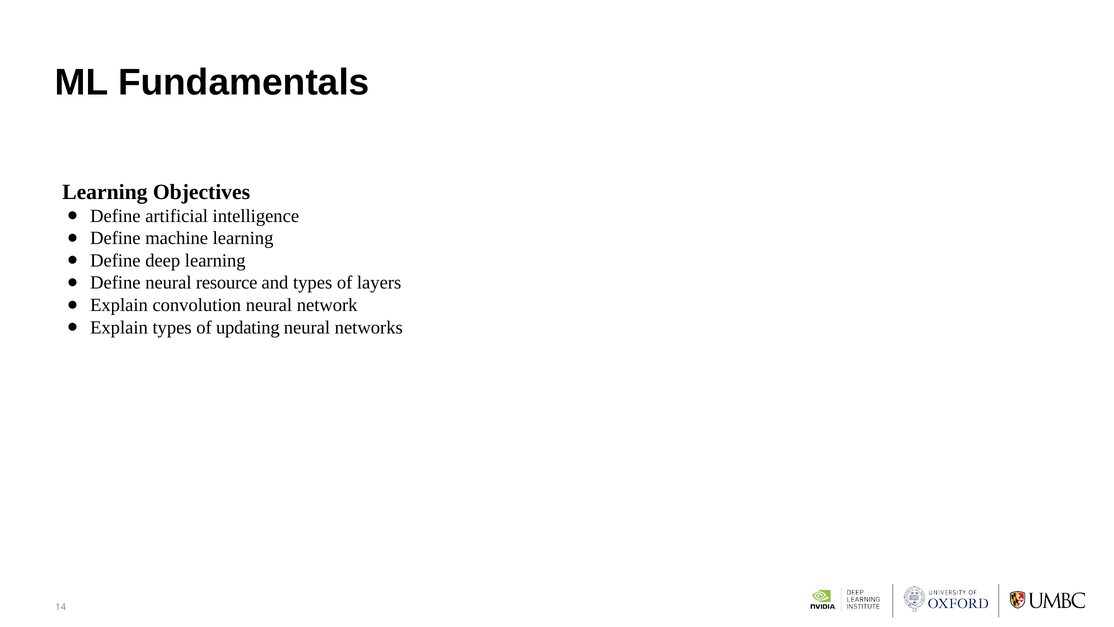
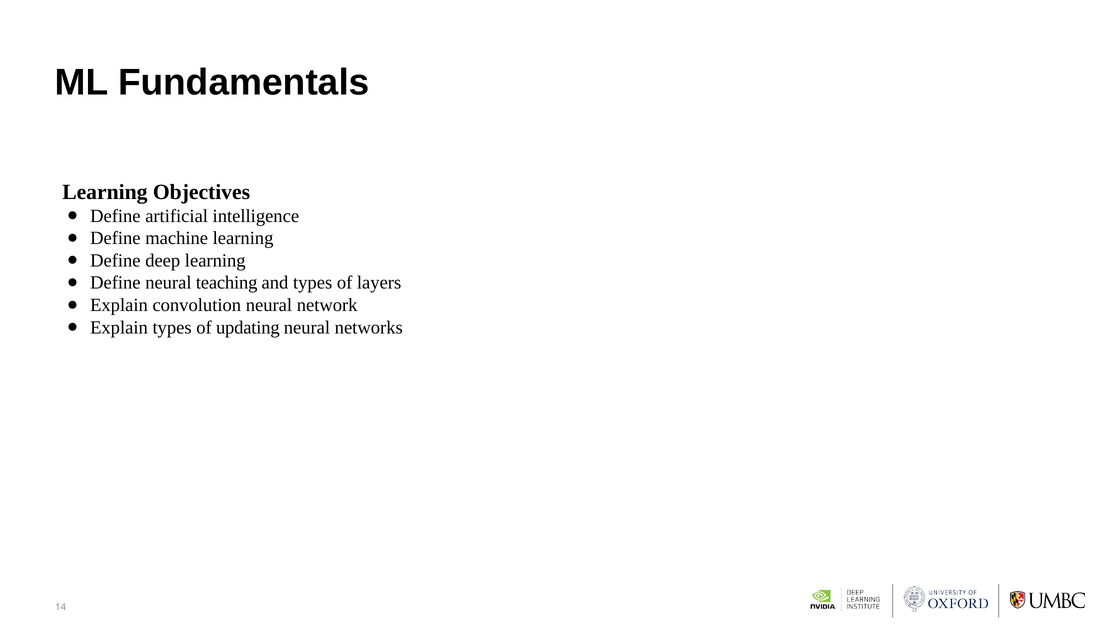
resource: resource -> teaching
